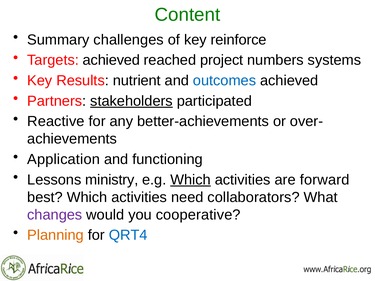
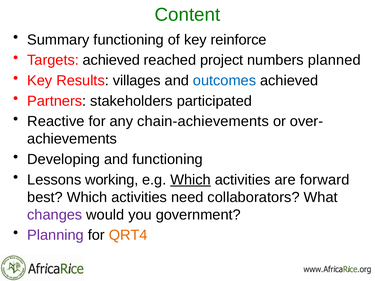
Summary challenges: challenges -> functioning
systems: systems -> planned
nutrient: nutrient -> villages
stakeholders underline: present -> none
better-achievements: better-achievements -> chain-achievements
Application: Application -> Developing
ministry: ministry -> working
cooperative: cooperative -> government
Planning colour: orange -> purple
QRT4 colour: blue -> orange
